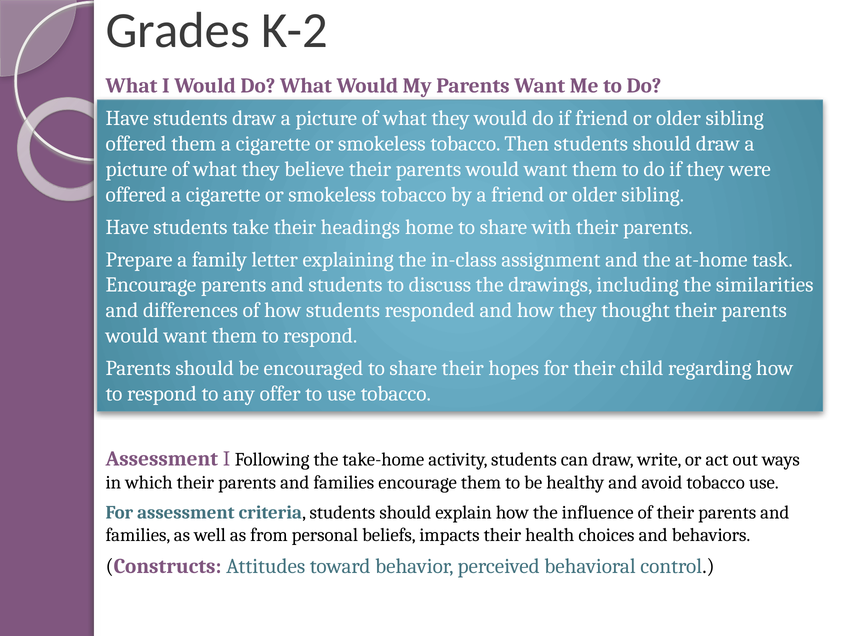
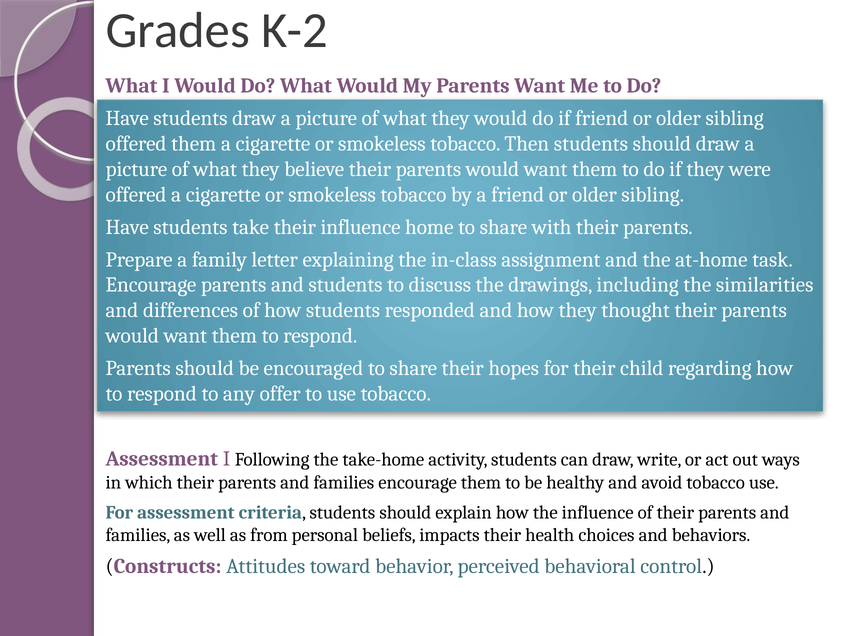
their headings: headings -> influence
